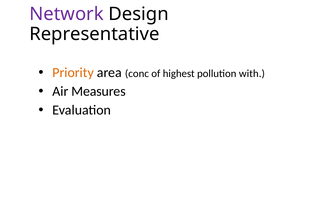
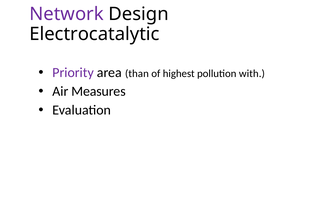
Representative: Representative -> Electrocatalytic
Priority colour: orange -> purple
conc: conc -> than
